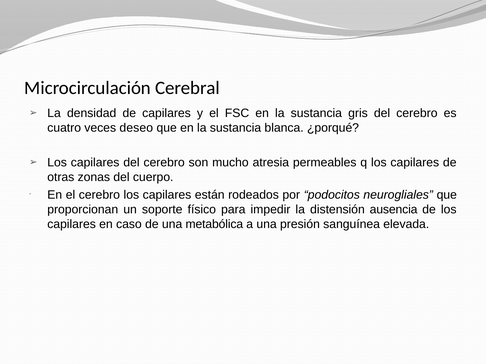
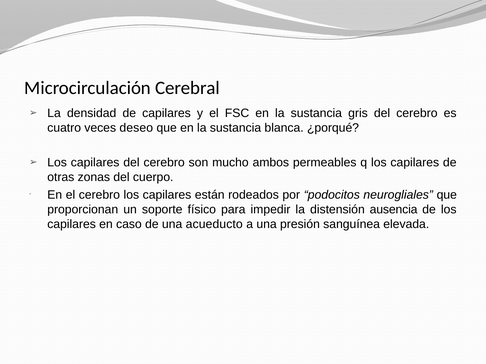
atresia: atresia -> ambos
metabólica: metabólica -> acueducto
